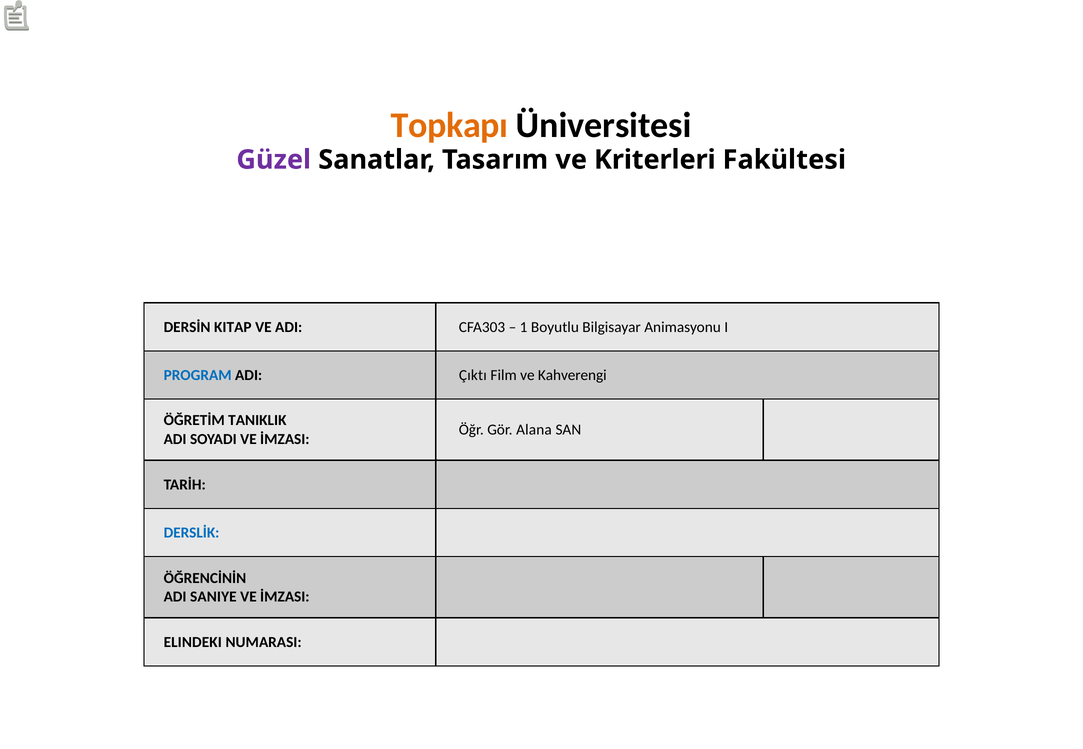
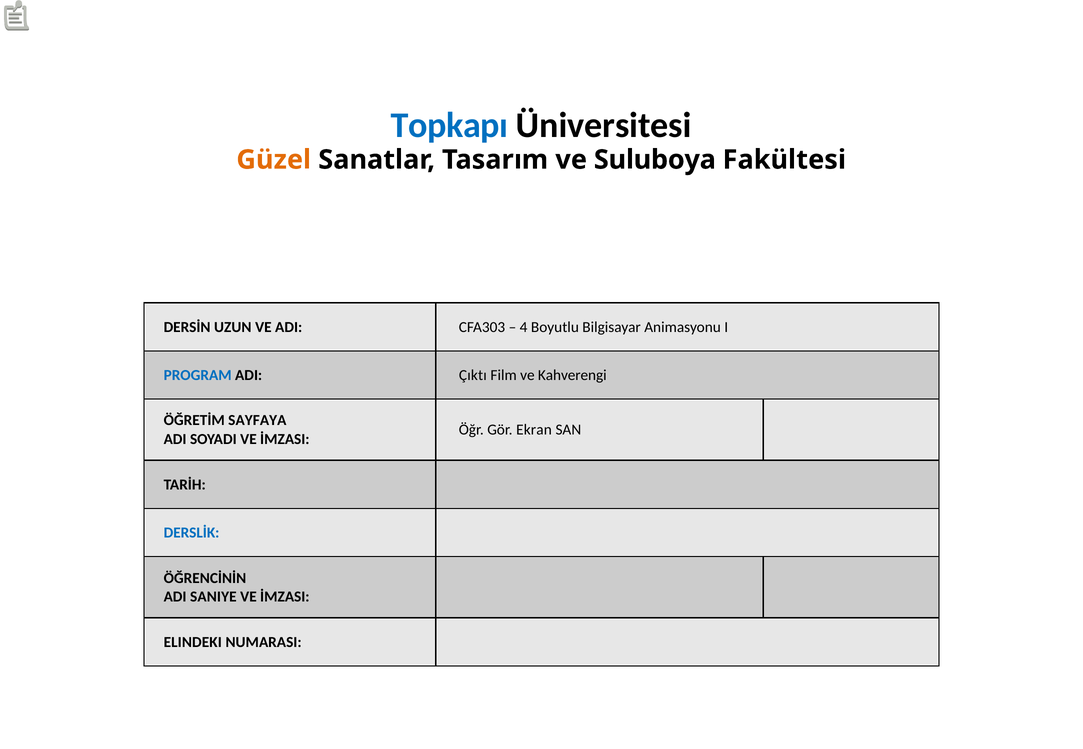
Topkapı colour: orange -> blue
Güzel colour: purple -> orange
Kriterleri: Kriterleri -> Suluboya
KITAP: KITAP -> UZUN
1: 1 -> 4
TANIKLIK: TANIKLIK -> SAYFAYA
Alana: Alana -> Ekran
